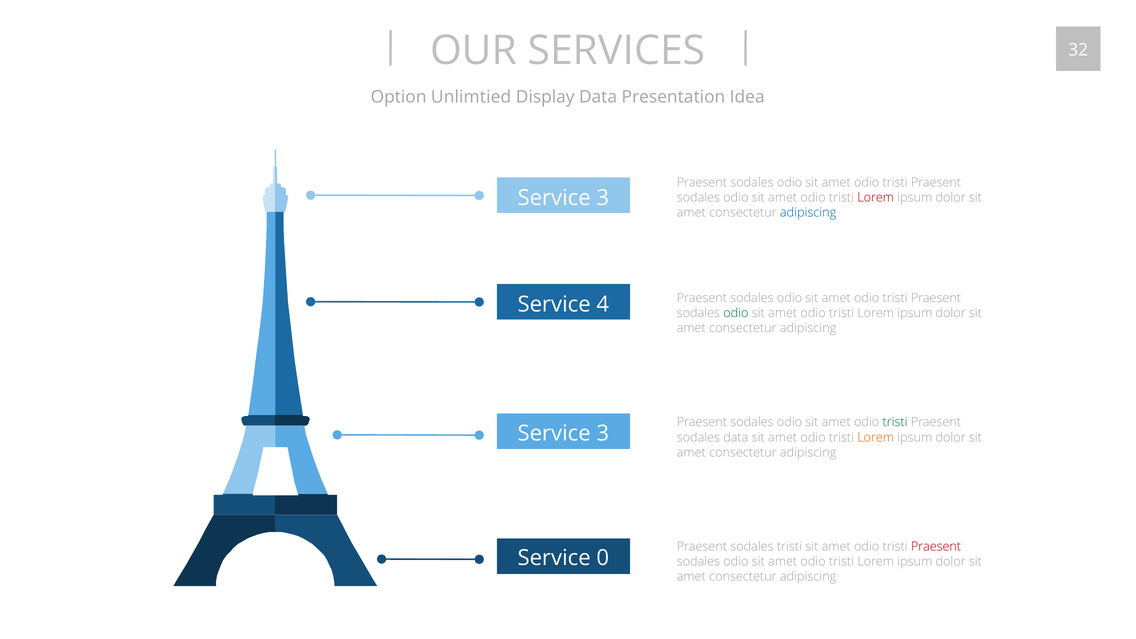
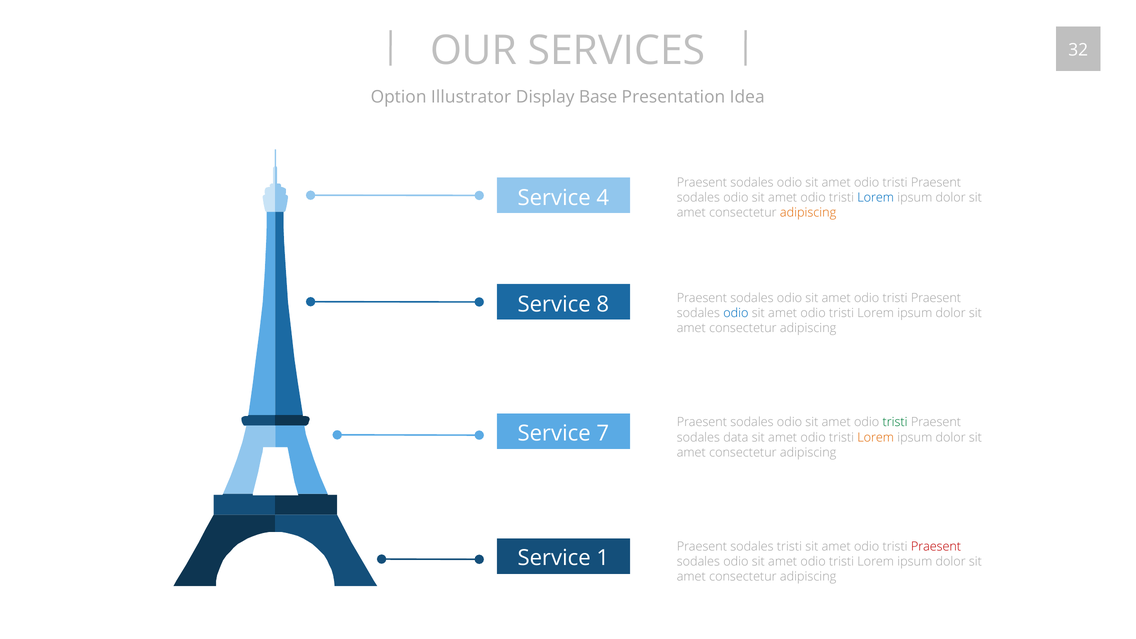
Unlimtied: Unlimtied -> Illustrator
Display Data: Data -> Base
3 at (603, 198): 3 -> 4
Lorem at (876, 198) colour: red -> blue
adipiscing at (808, 213) colour: blue -> orange
4: 4 -> 8
odio at (736, 313) colour: green -> blue
3 at (603, 433): 3 -> 7
0: 0 -> 1
